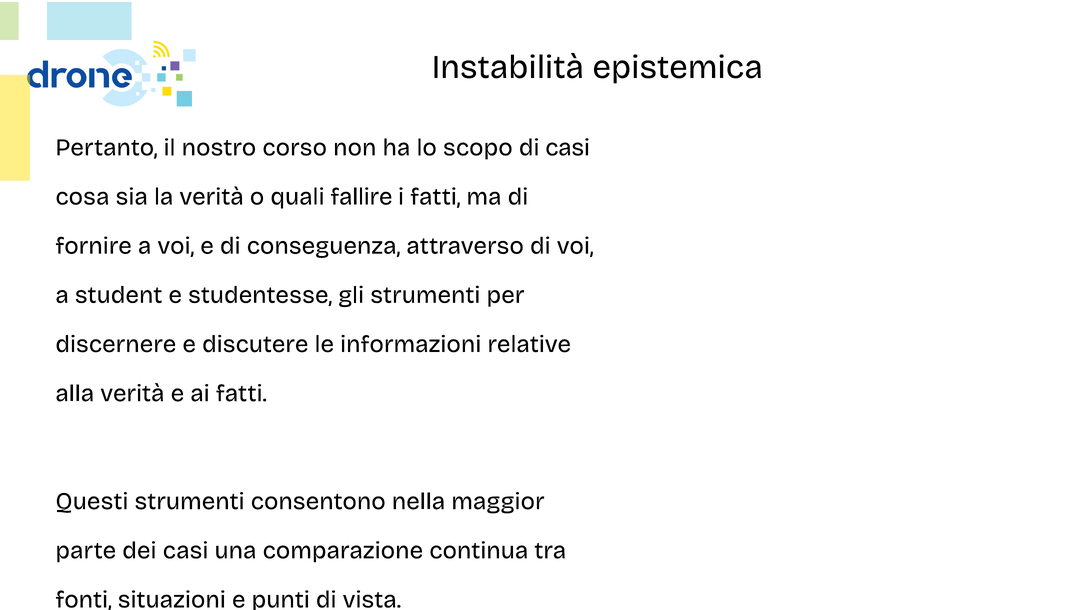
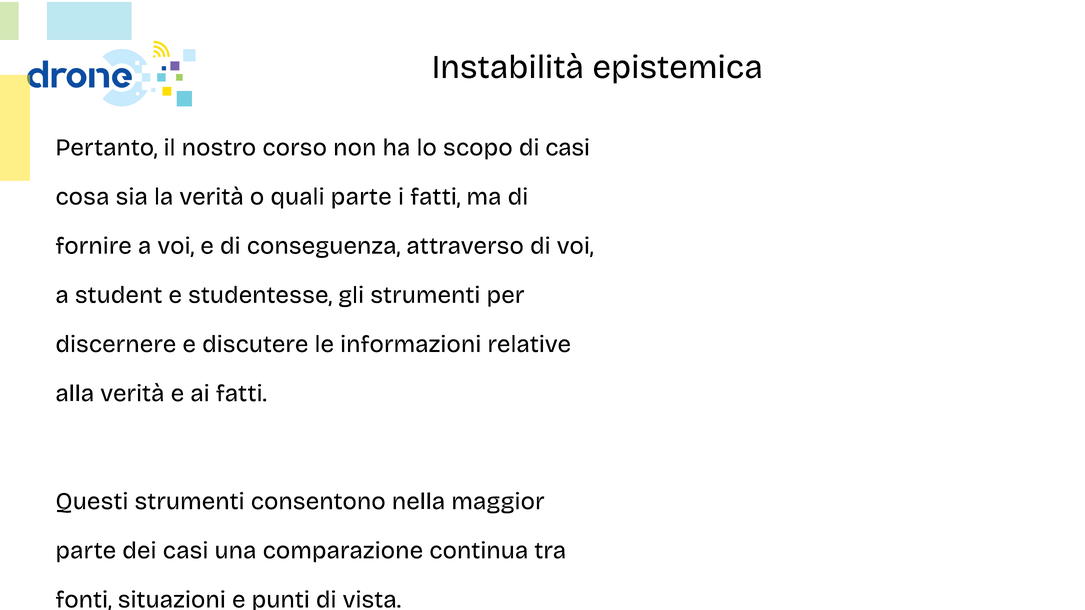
quali fallire: fallire -> parte
